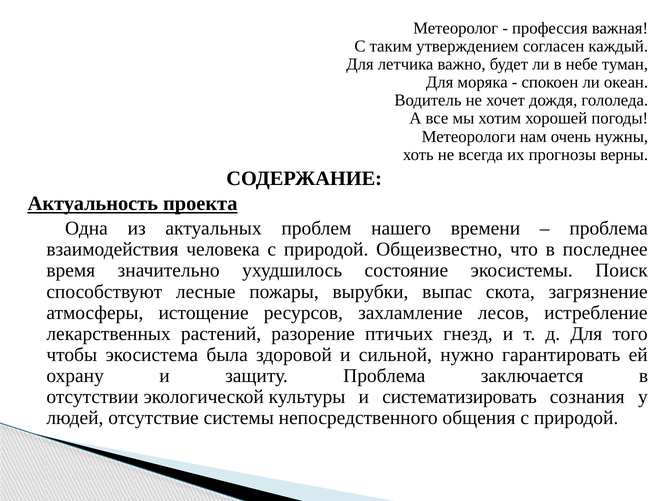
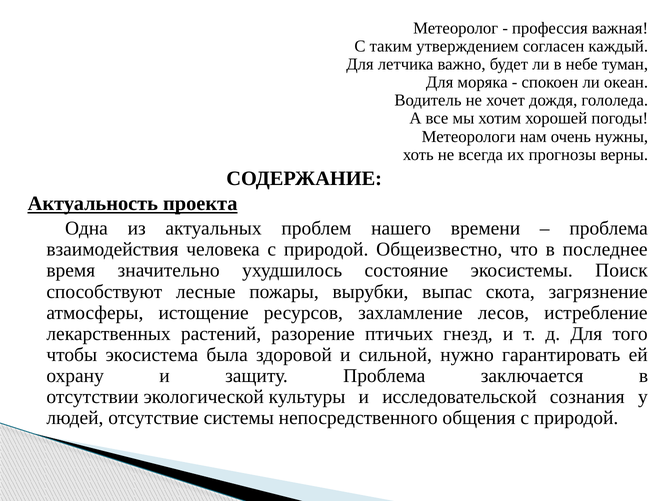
систематизировать: систематизировать -> исследовательской
